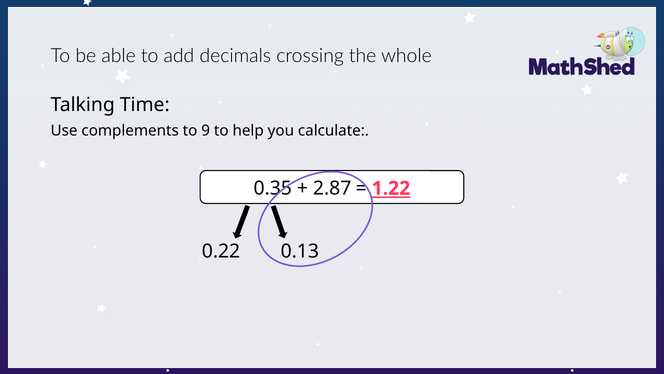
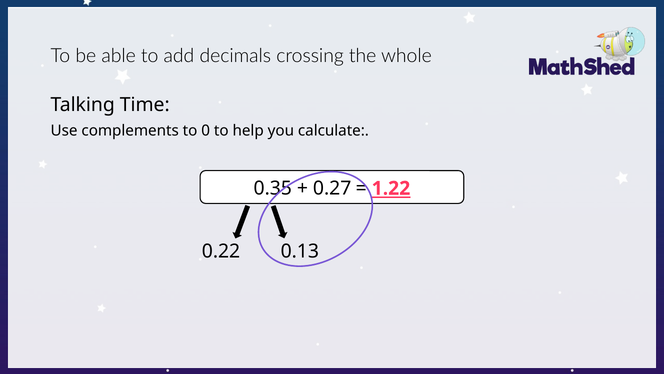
9: 9 -> 0
2.87: 2.87 -> 0.27
